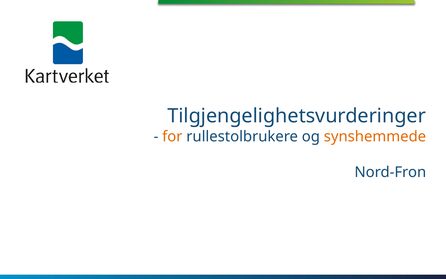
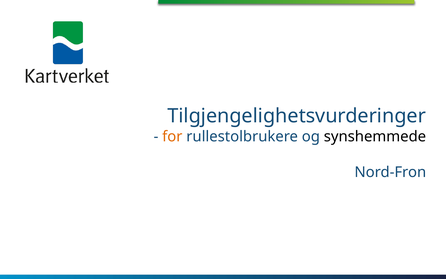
synshemmede colour: orange -> black
